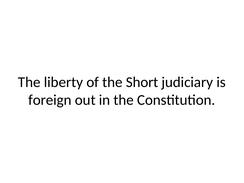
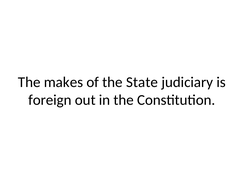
liberty: liberty -> makes
Short: Short -> State
